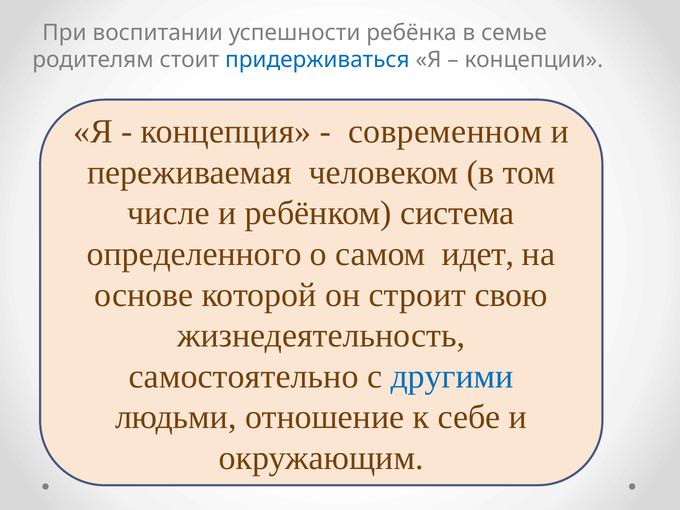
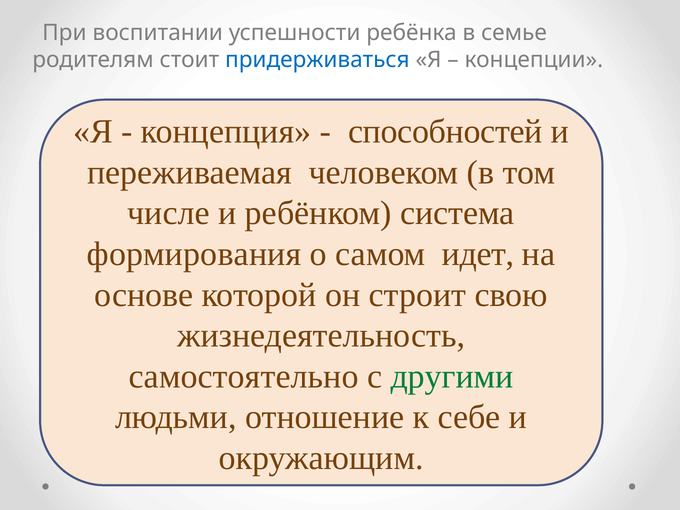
современном: современном -> способностей
определенного: определенного -> формирования
другими colour: blue -> green
